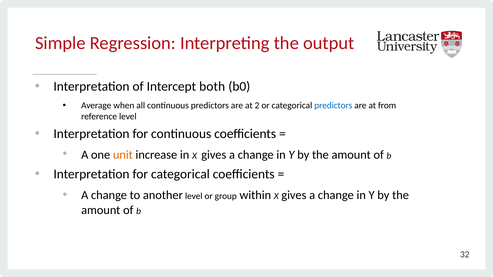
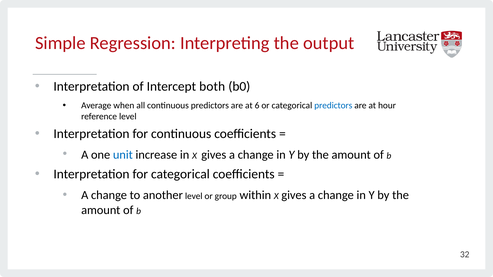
2: 2 -> 6
from: from -> hour
unit colour: orange -> blue
